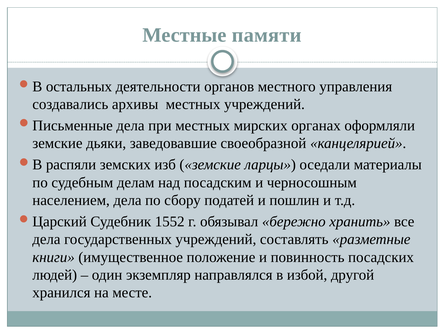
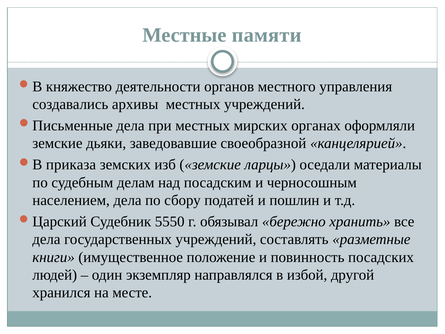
остальных: остальных -> княжество
распяли: распяли -> приказа
1552: 1552 -> 5550
